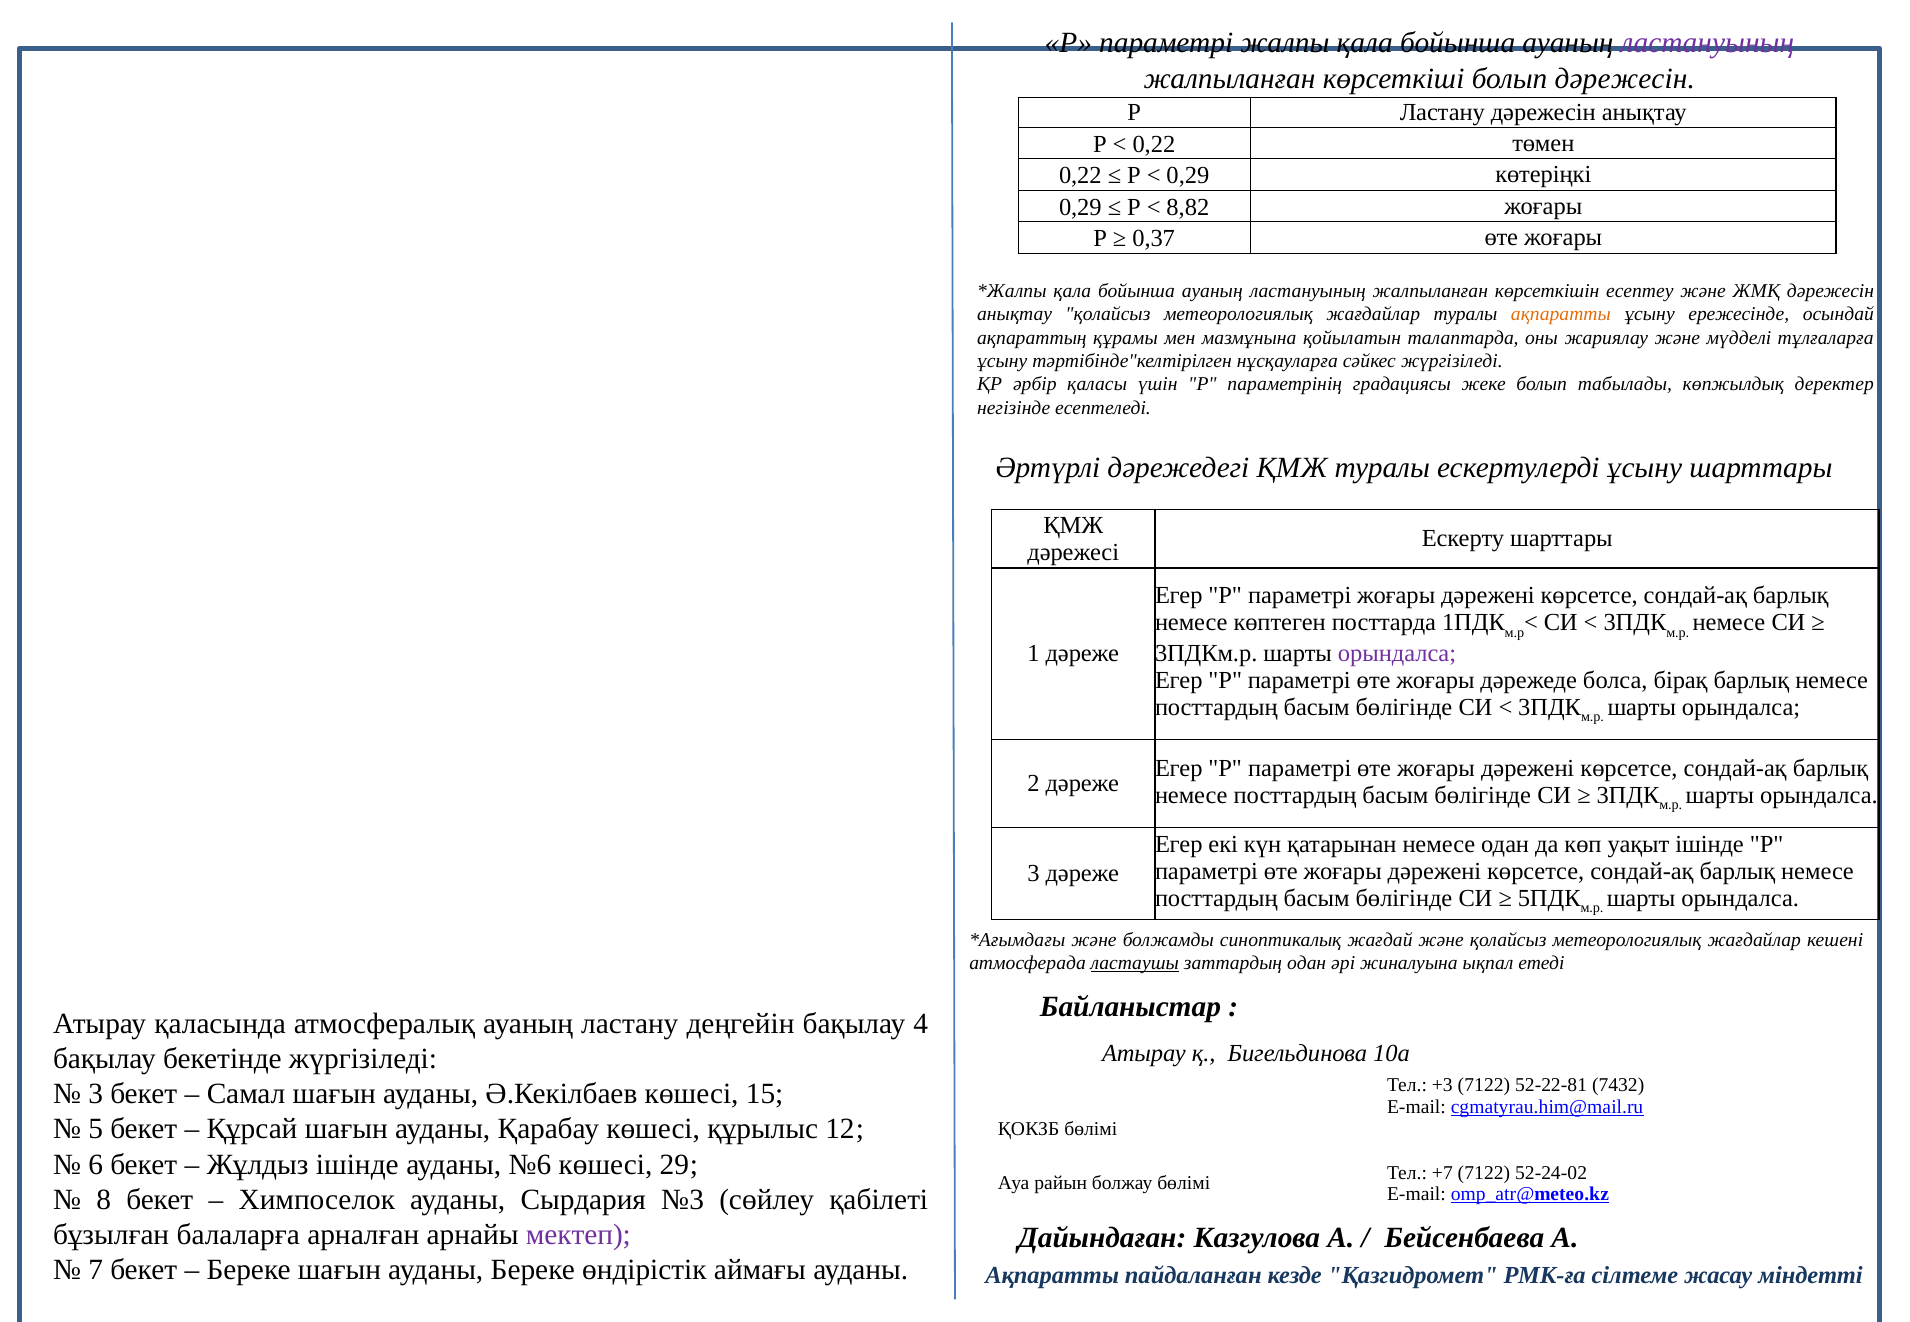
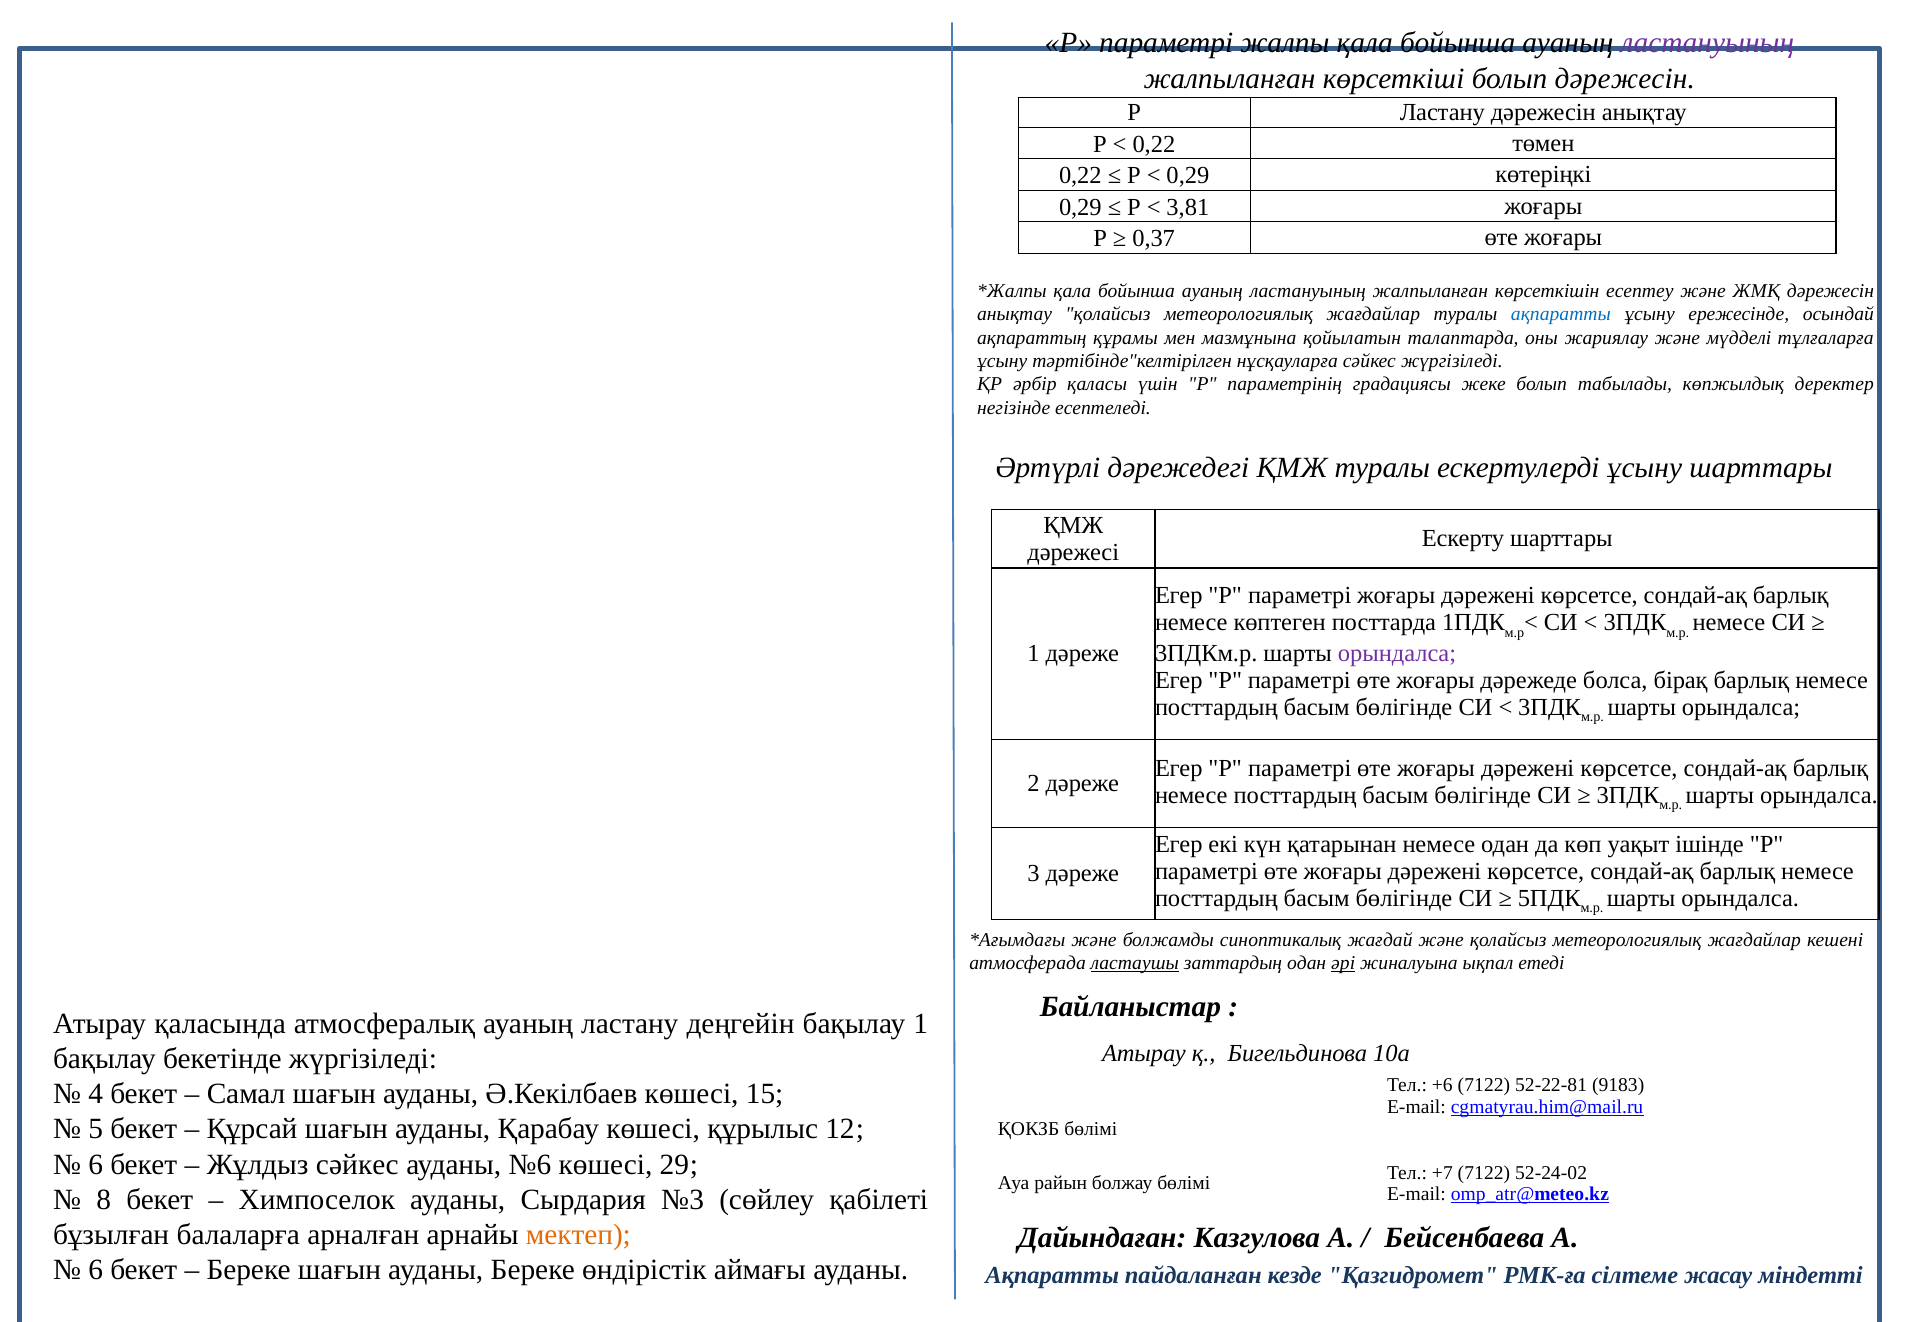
8,82: 8,82 -> 3,81
ақпаратты at (1561, 314) colour: orange -> blue
әрі underline: none -> present
бақылау 4: 4 -> 1
+3: +3 -> +6
7432: 7432 -> 9183
3 at (96, 1094): 3 -> 4
Жұлдыз ішінде: ішінде -> сәйкес
мектеп colour: purple -> orange
7 at (96, 1270): 7 -> 6
